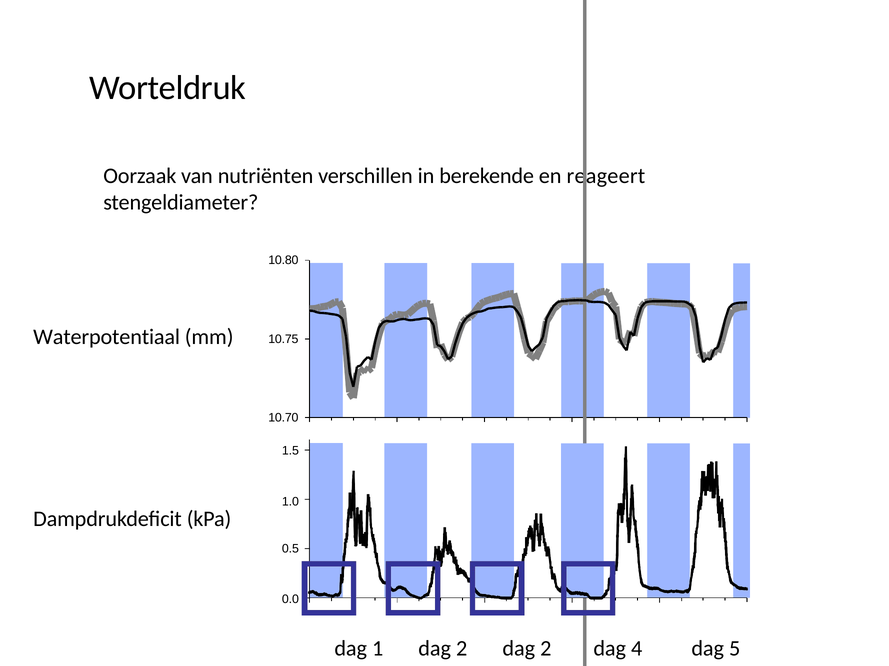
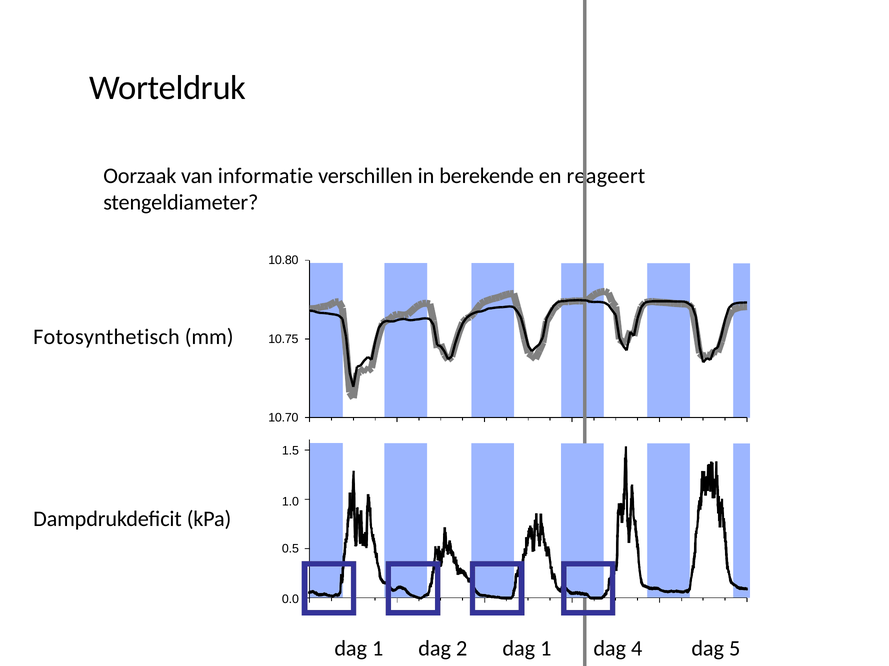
nutriënten: nutriënten -> informatie
Waterpotentiaal: Waterpotentiaal -> Fotosynthetisch
2 dag 2: 2 -> 1
